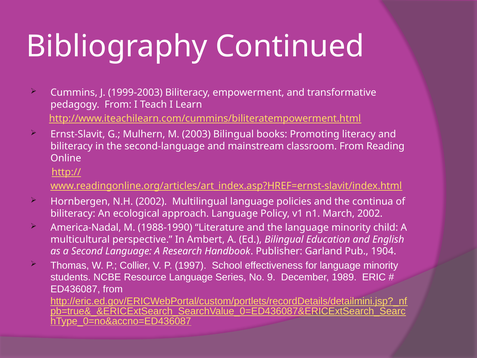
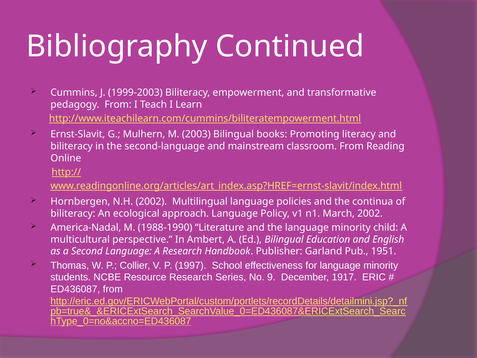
1904: 1904 -> 1951
Resource Language: Language -> Research
1989: 1989 -> 1917
